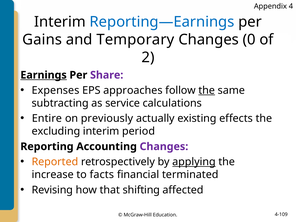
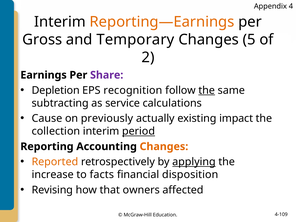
Reporting—Earnings colour: blue -> orange
Gains: Gains -> Gross
0: 0 -> 5
Earnings underline: present -> none
Expenses: Expenses -> Depletion
approaches: approaches -> recognition
Entire: Entire -> Cause
effects: effects -> impact
excluding: excluding -> collection
period underline: none -> present
Changes at (164, 147) colour: purple -> orange
terminated: terminated -> disposition
shifting: shifting -> owners
